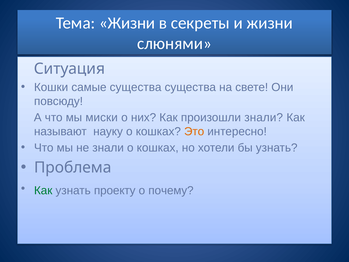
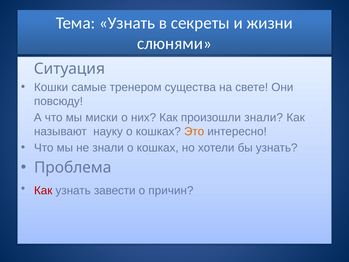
Тема Жизни: Жизни -> Узнать
самые существа: существа -> тренером
Как at (43, 190) colour: green -> red
проекту: проекту -> завести
почему: почему -> причин
